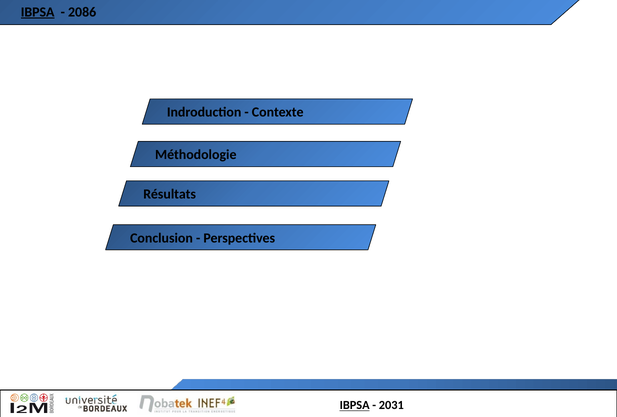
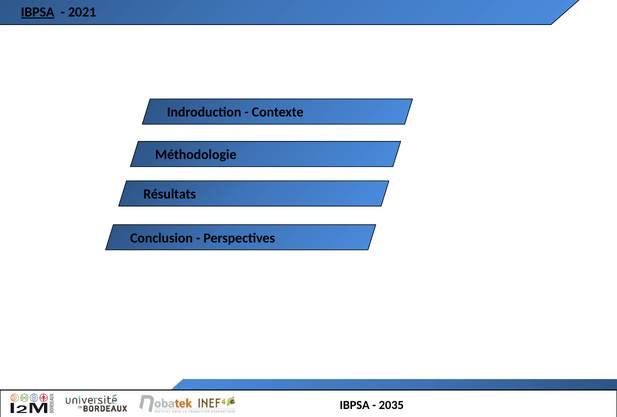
2086: 2086 -> 2021
IBPSA at (355, 405) underline: present -> none
2031: 2031 -> 2035
